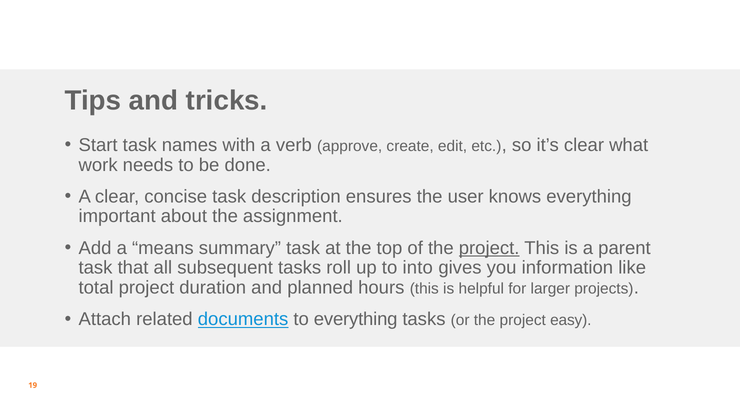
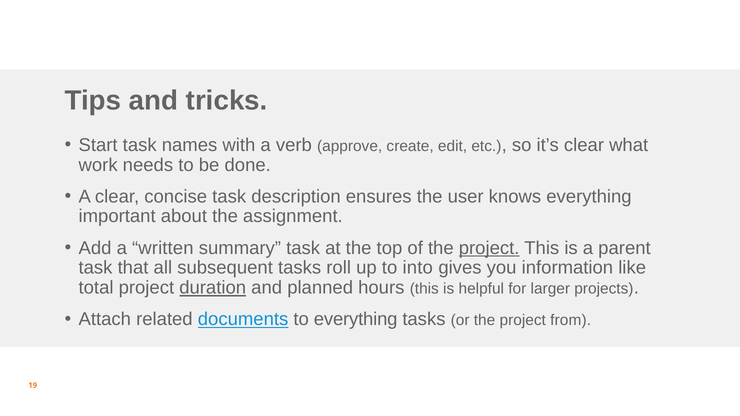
means: means -> written
duration underline: none -> present
easy: easy -> from
